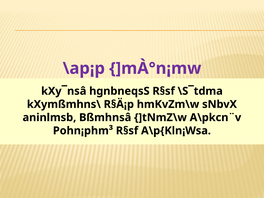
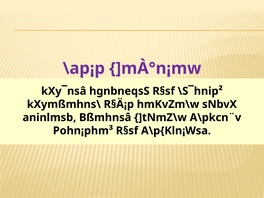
\S¯tdma: \S¯tdma -> \S¯hnip²
